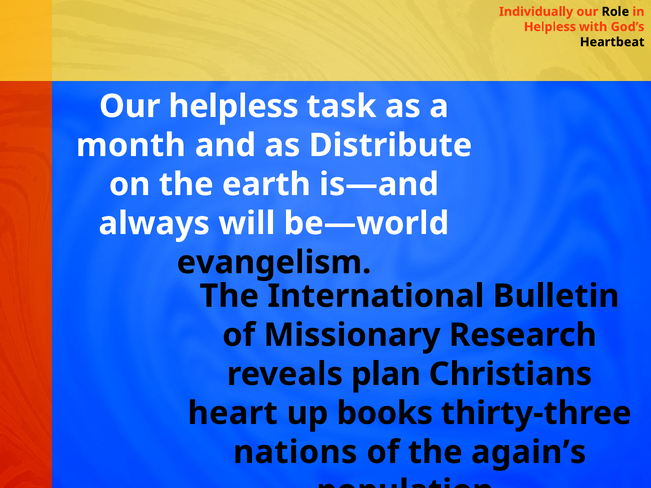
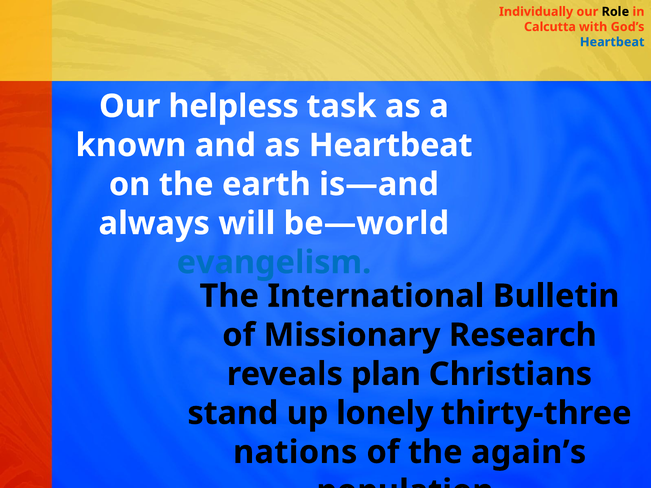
Helpless at (550, 27): Helpless -> Calcutta
Heartbeat at (612, 42) colour: black -> blue
month: month -> known
as Distribute: Distribute -> Heartbeat
evangelism colour: black -> blue
heart: heart -> stand
books: books -> lonely
